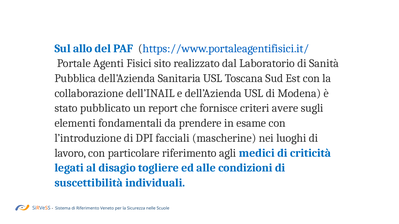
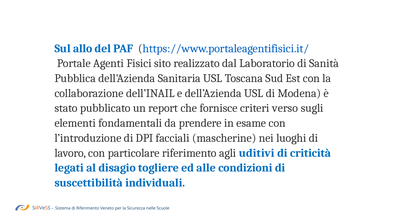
avere: avere -> verso
medici: medici -> uditivi
